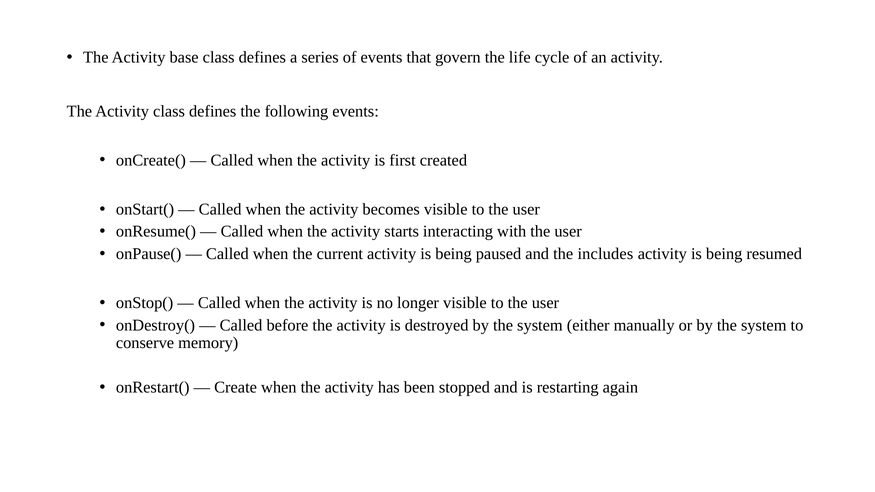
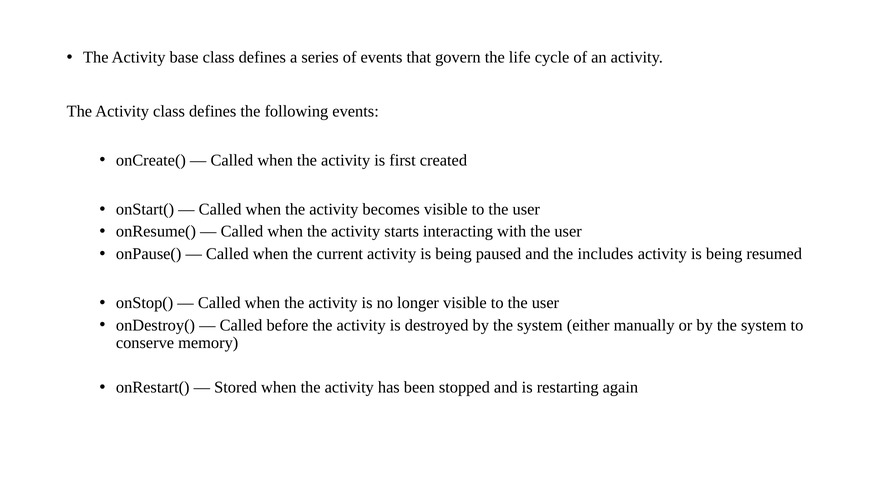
Create: Create -> Stored
